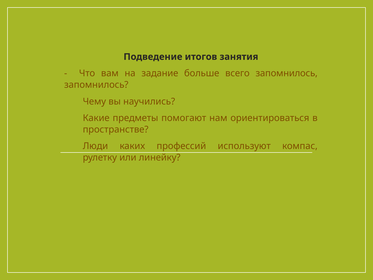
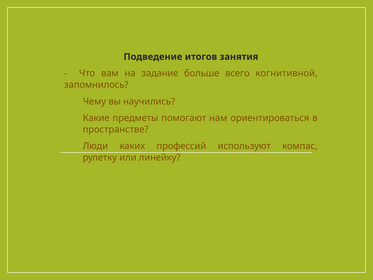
всего запомнилось: запомнилось -> когнитивной
